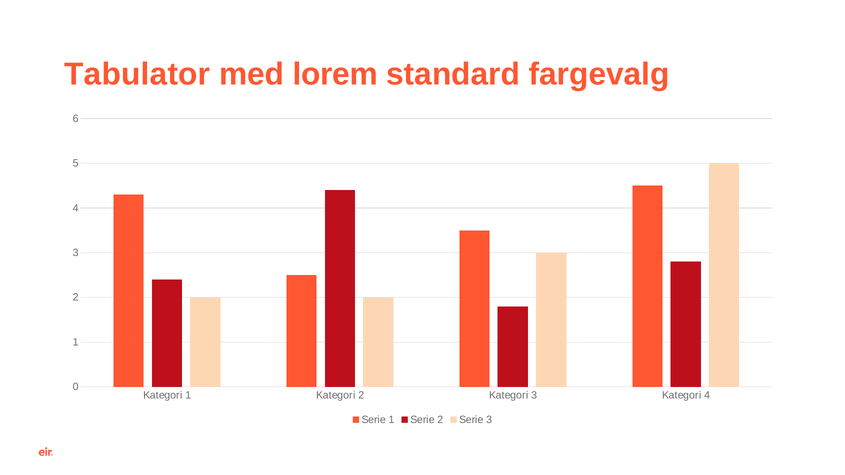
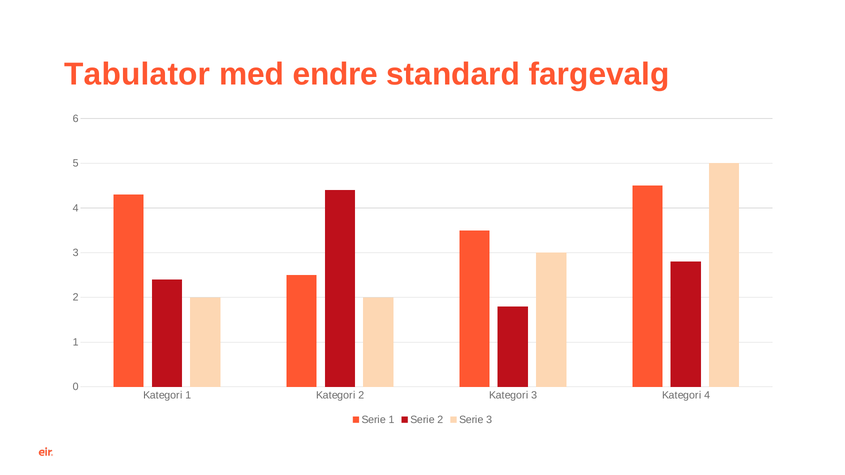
lorem: lorem -> endre
